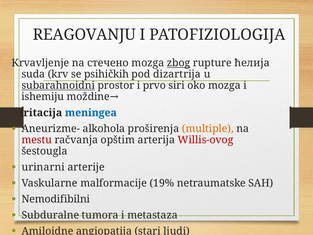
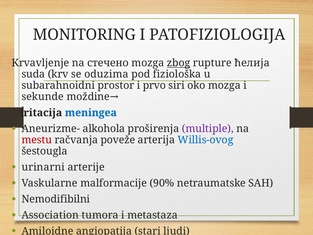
REAGOVANJU: REAGOVANJU -> MONITORING
psihičkih: psihičkih -> oduzima
dizartrija: dizartrija -> fiziološka
subarahnoidni underline: present -> none
ishemiju: ishemiju -> sekunde
multiple colour: orange -> purple
opštim: opštim -> poveže
Willis-ovog colour: red -> blue
19%: 19% -> 90%
Subduralne: Subduralne -> Association
